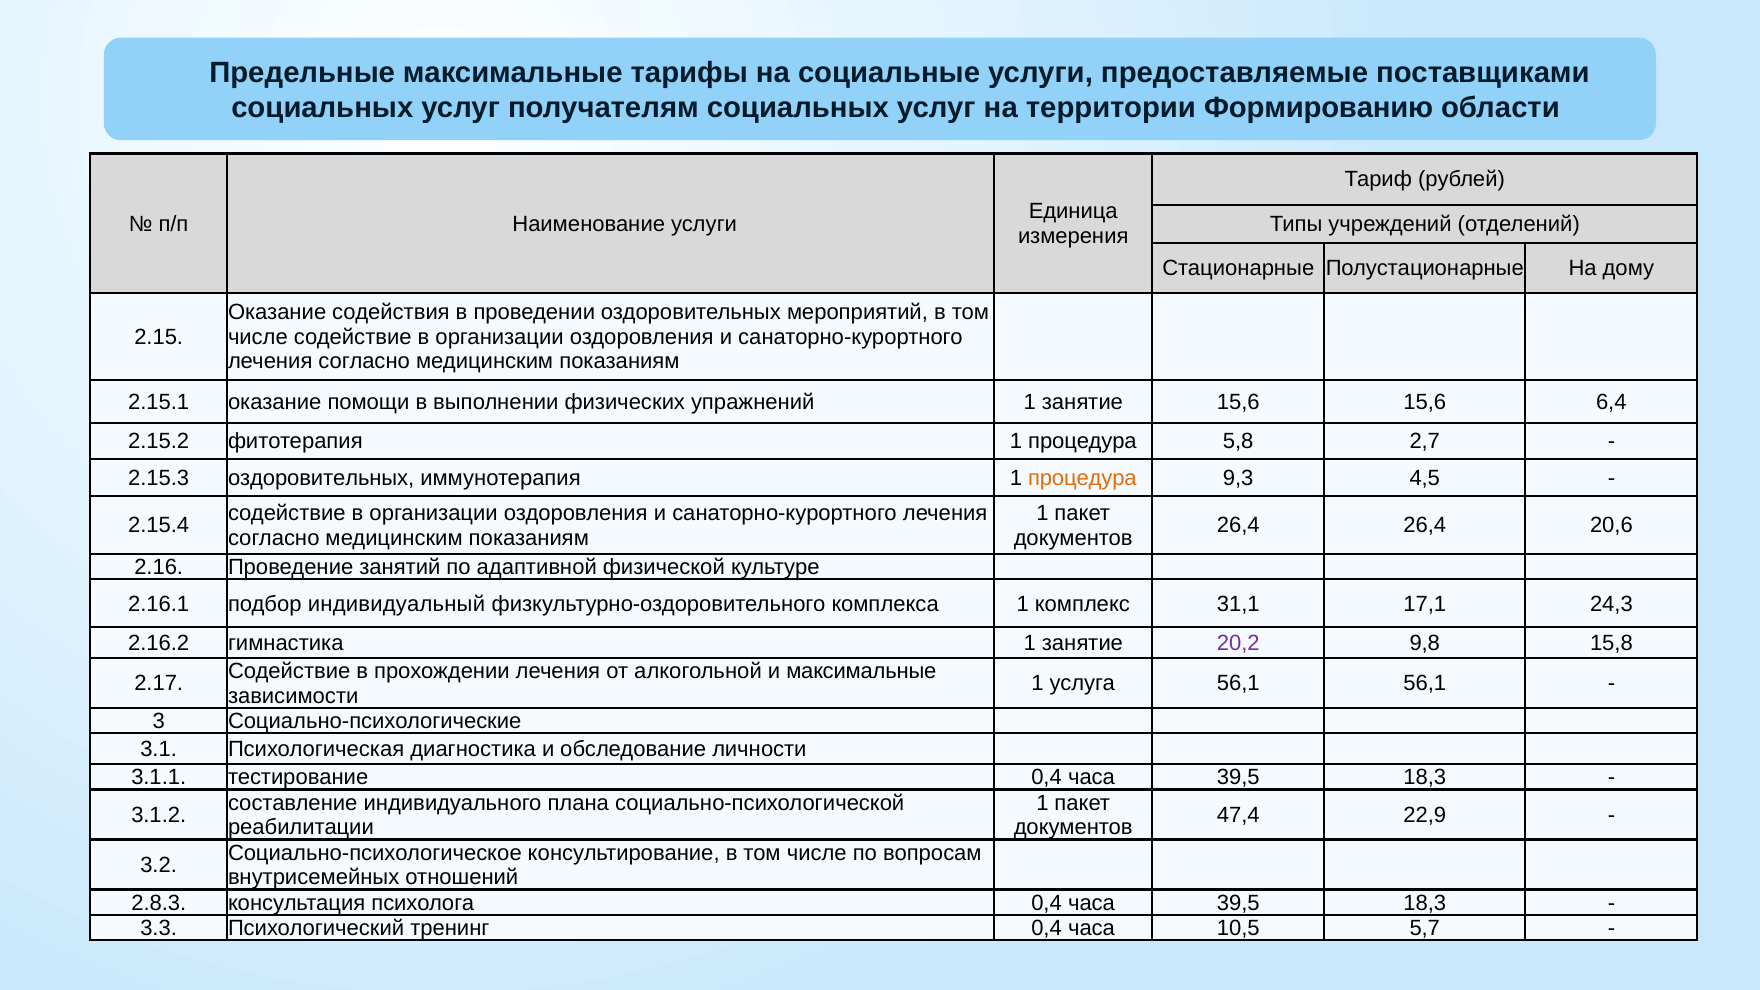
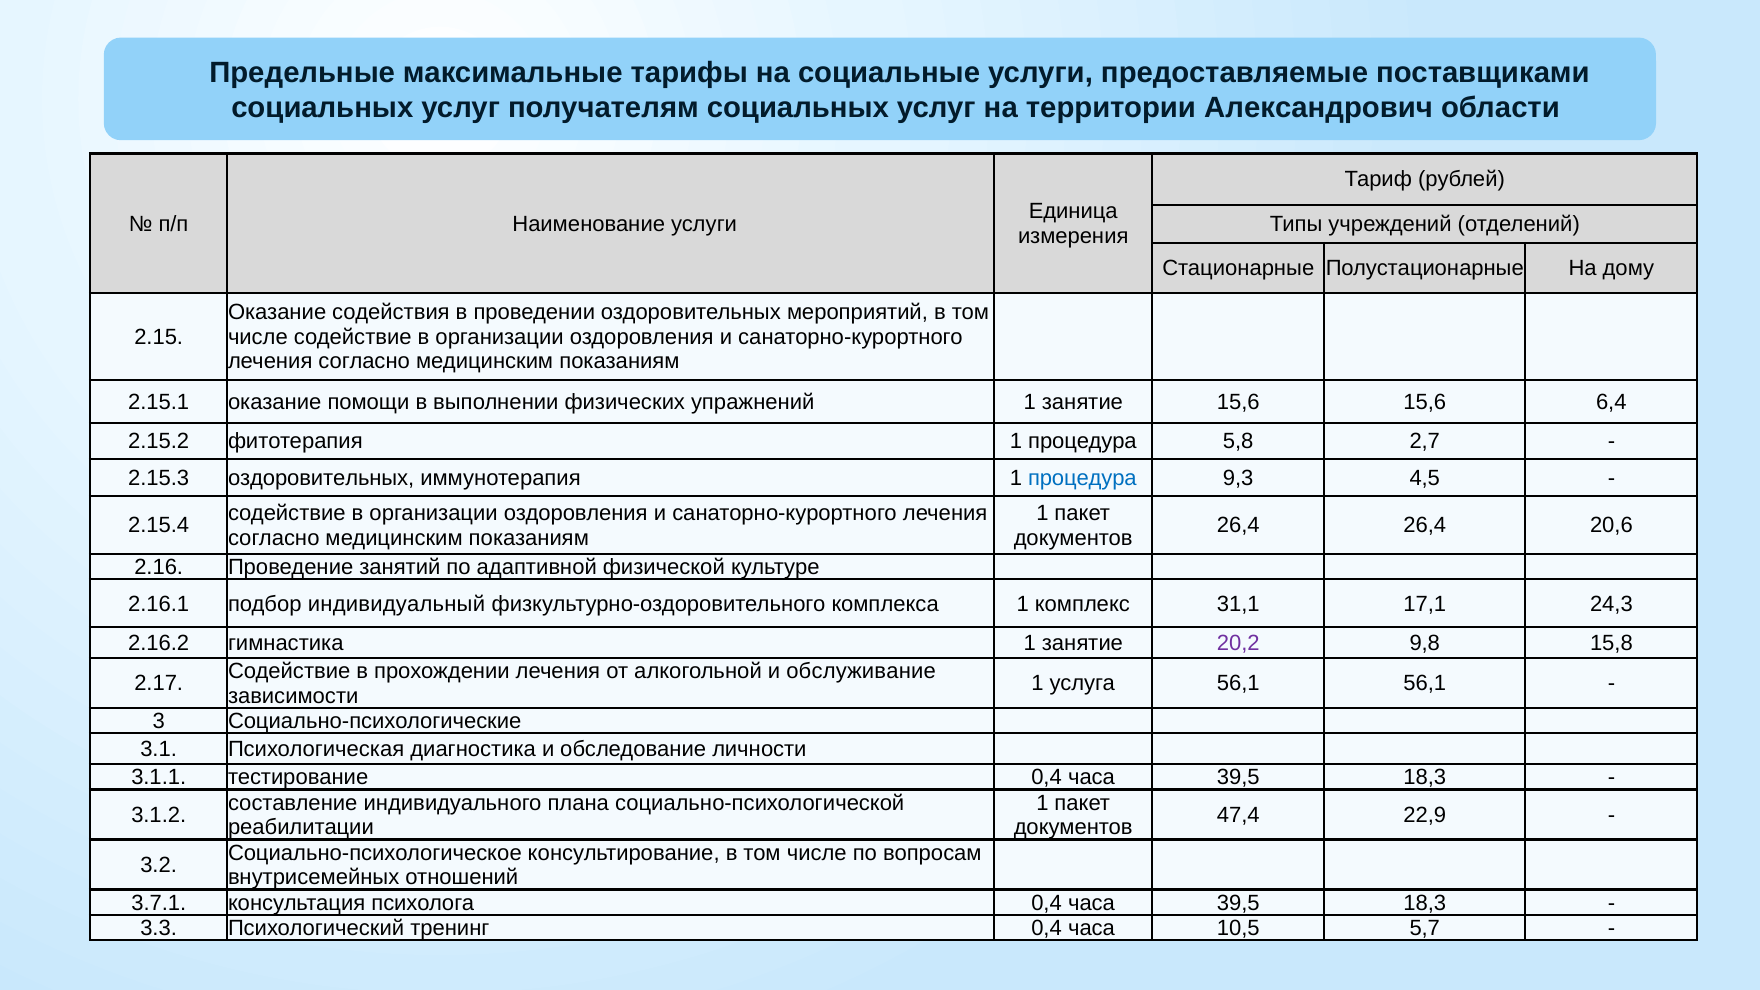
Формированию: Формированию -> Александрович
процедура at (1082, 478) colour: orange -> blue
и максимальные: максимальные -> обслуживание
2.8.3: 2.8.3 -> 3.7.1
